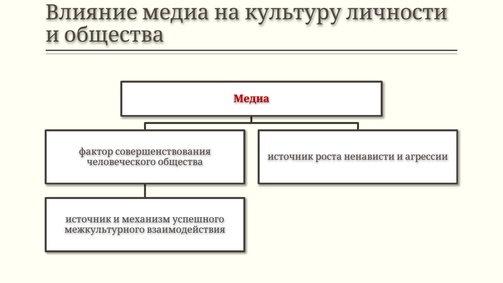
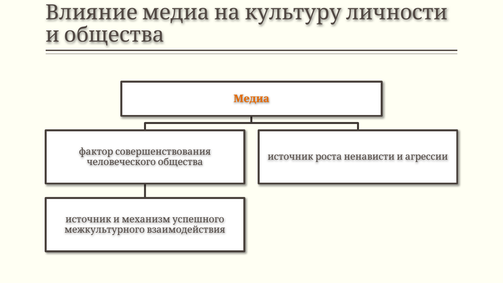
Медиа colour: red -> orange
